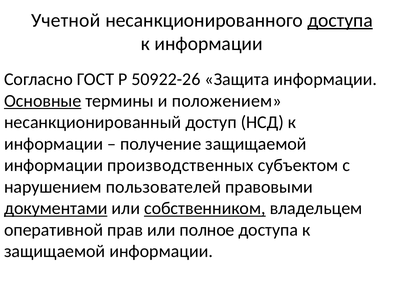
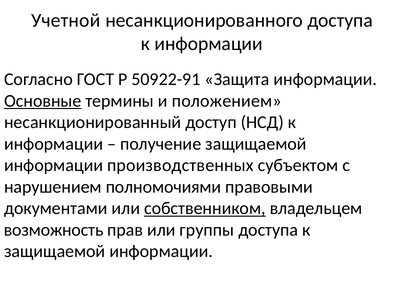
доступа at (340, 20) underline: present -> none
50922-26: 50922-26 -> 50922-91
пользователей: пользователей -> полномочиями
документами underline: present -> none
оперативной: оперативной -> возможность
полное: полное -> группы
